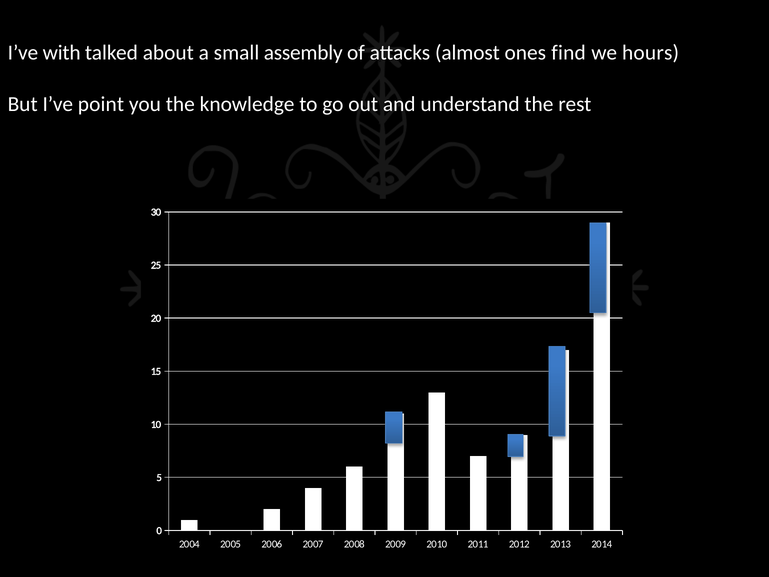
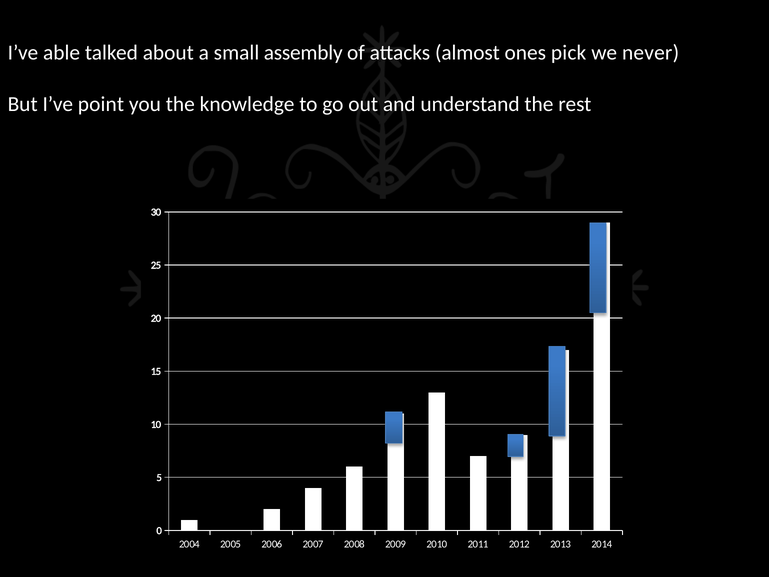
with: with -> able
find: find -> pick
hours: hours -> never
